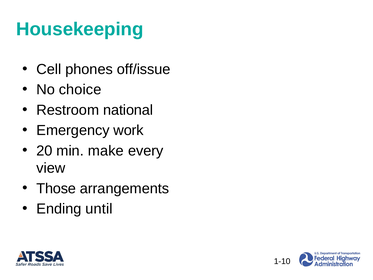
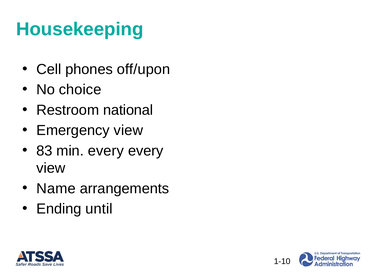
off/issue: off/issue -> off/upon
Emergency work: work -> view
20: 20 -> 83
min make: make -> every
Those: Those -> Name
